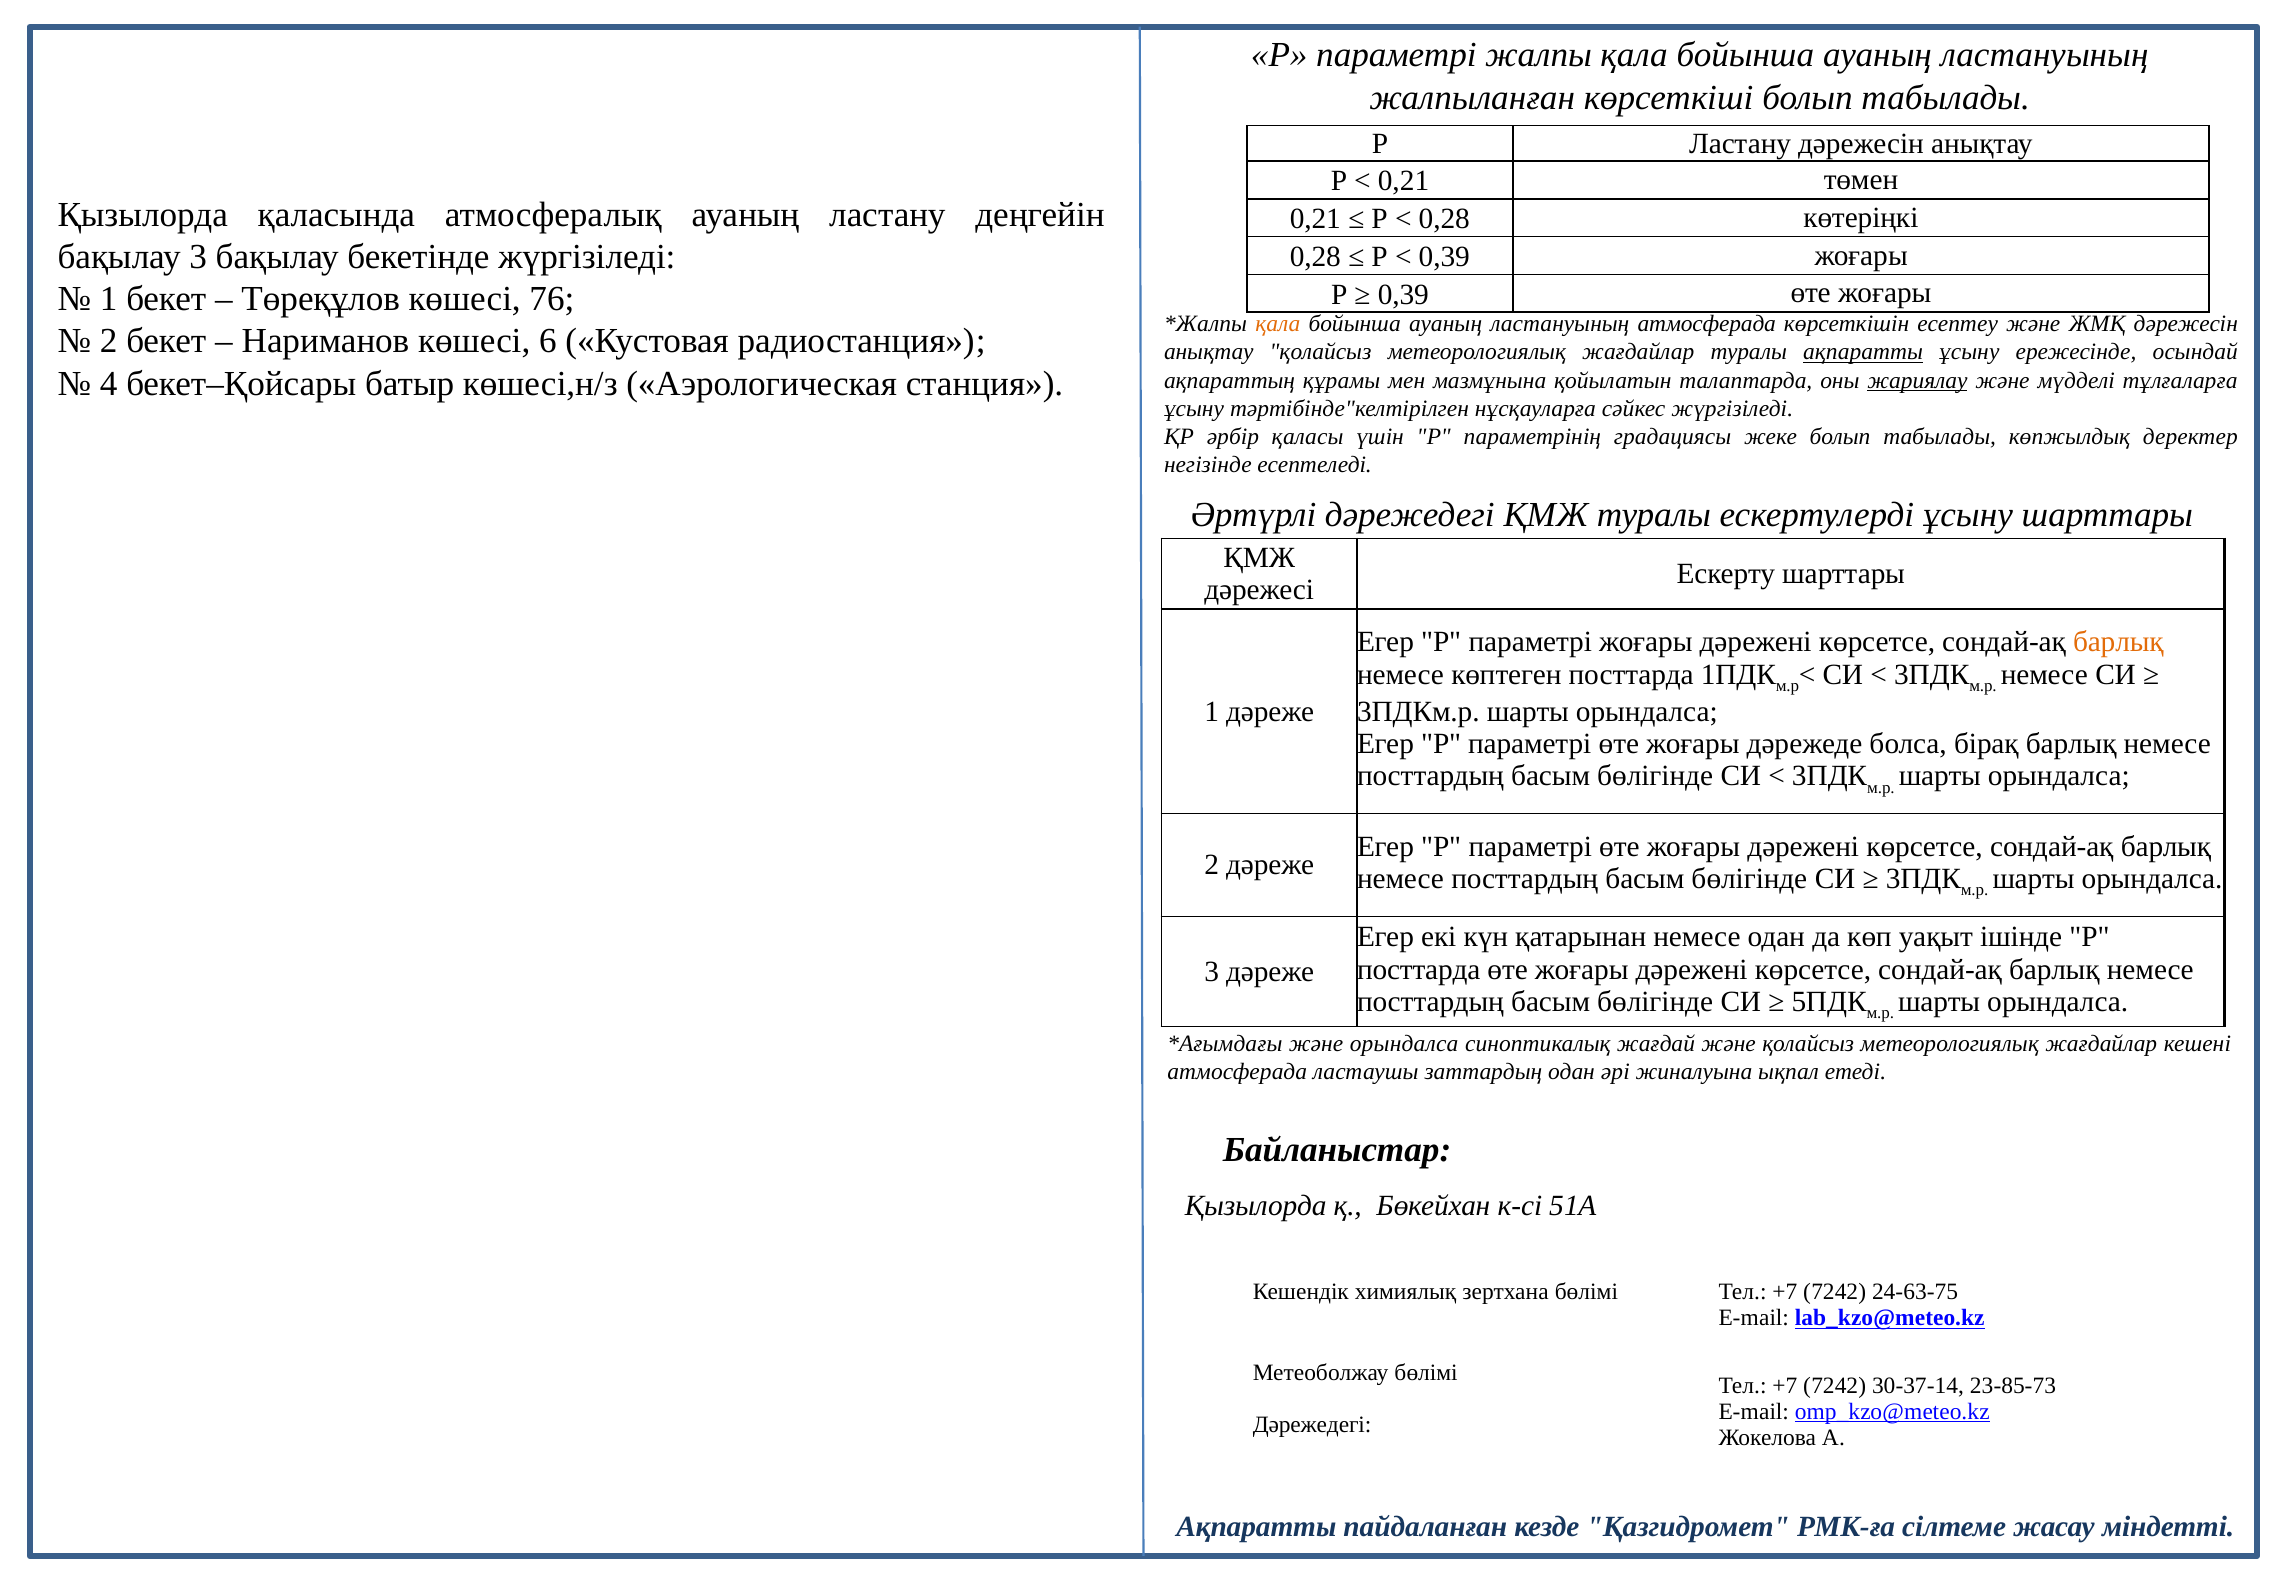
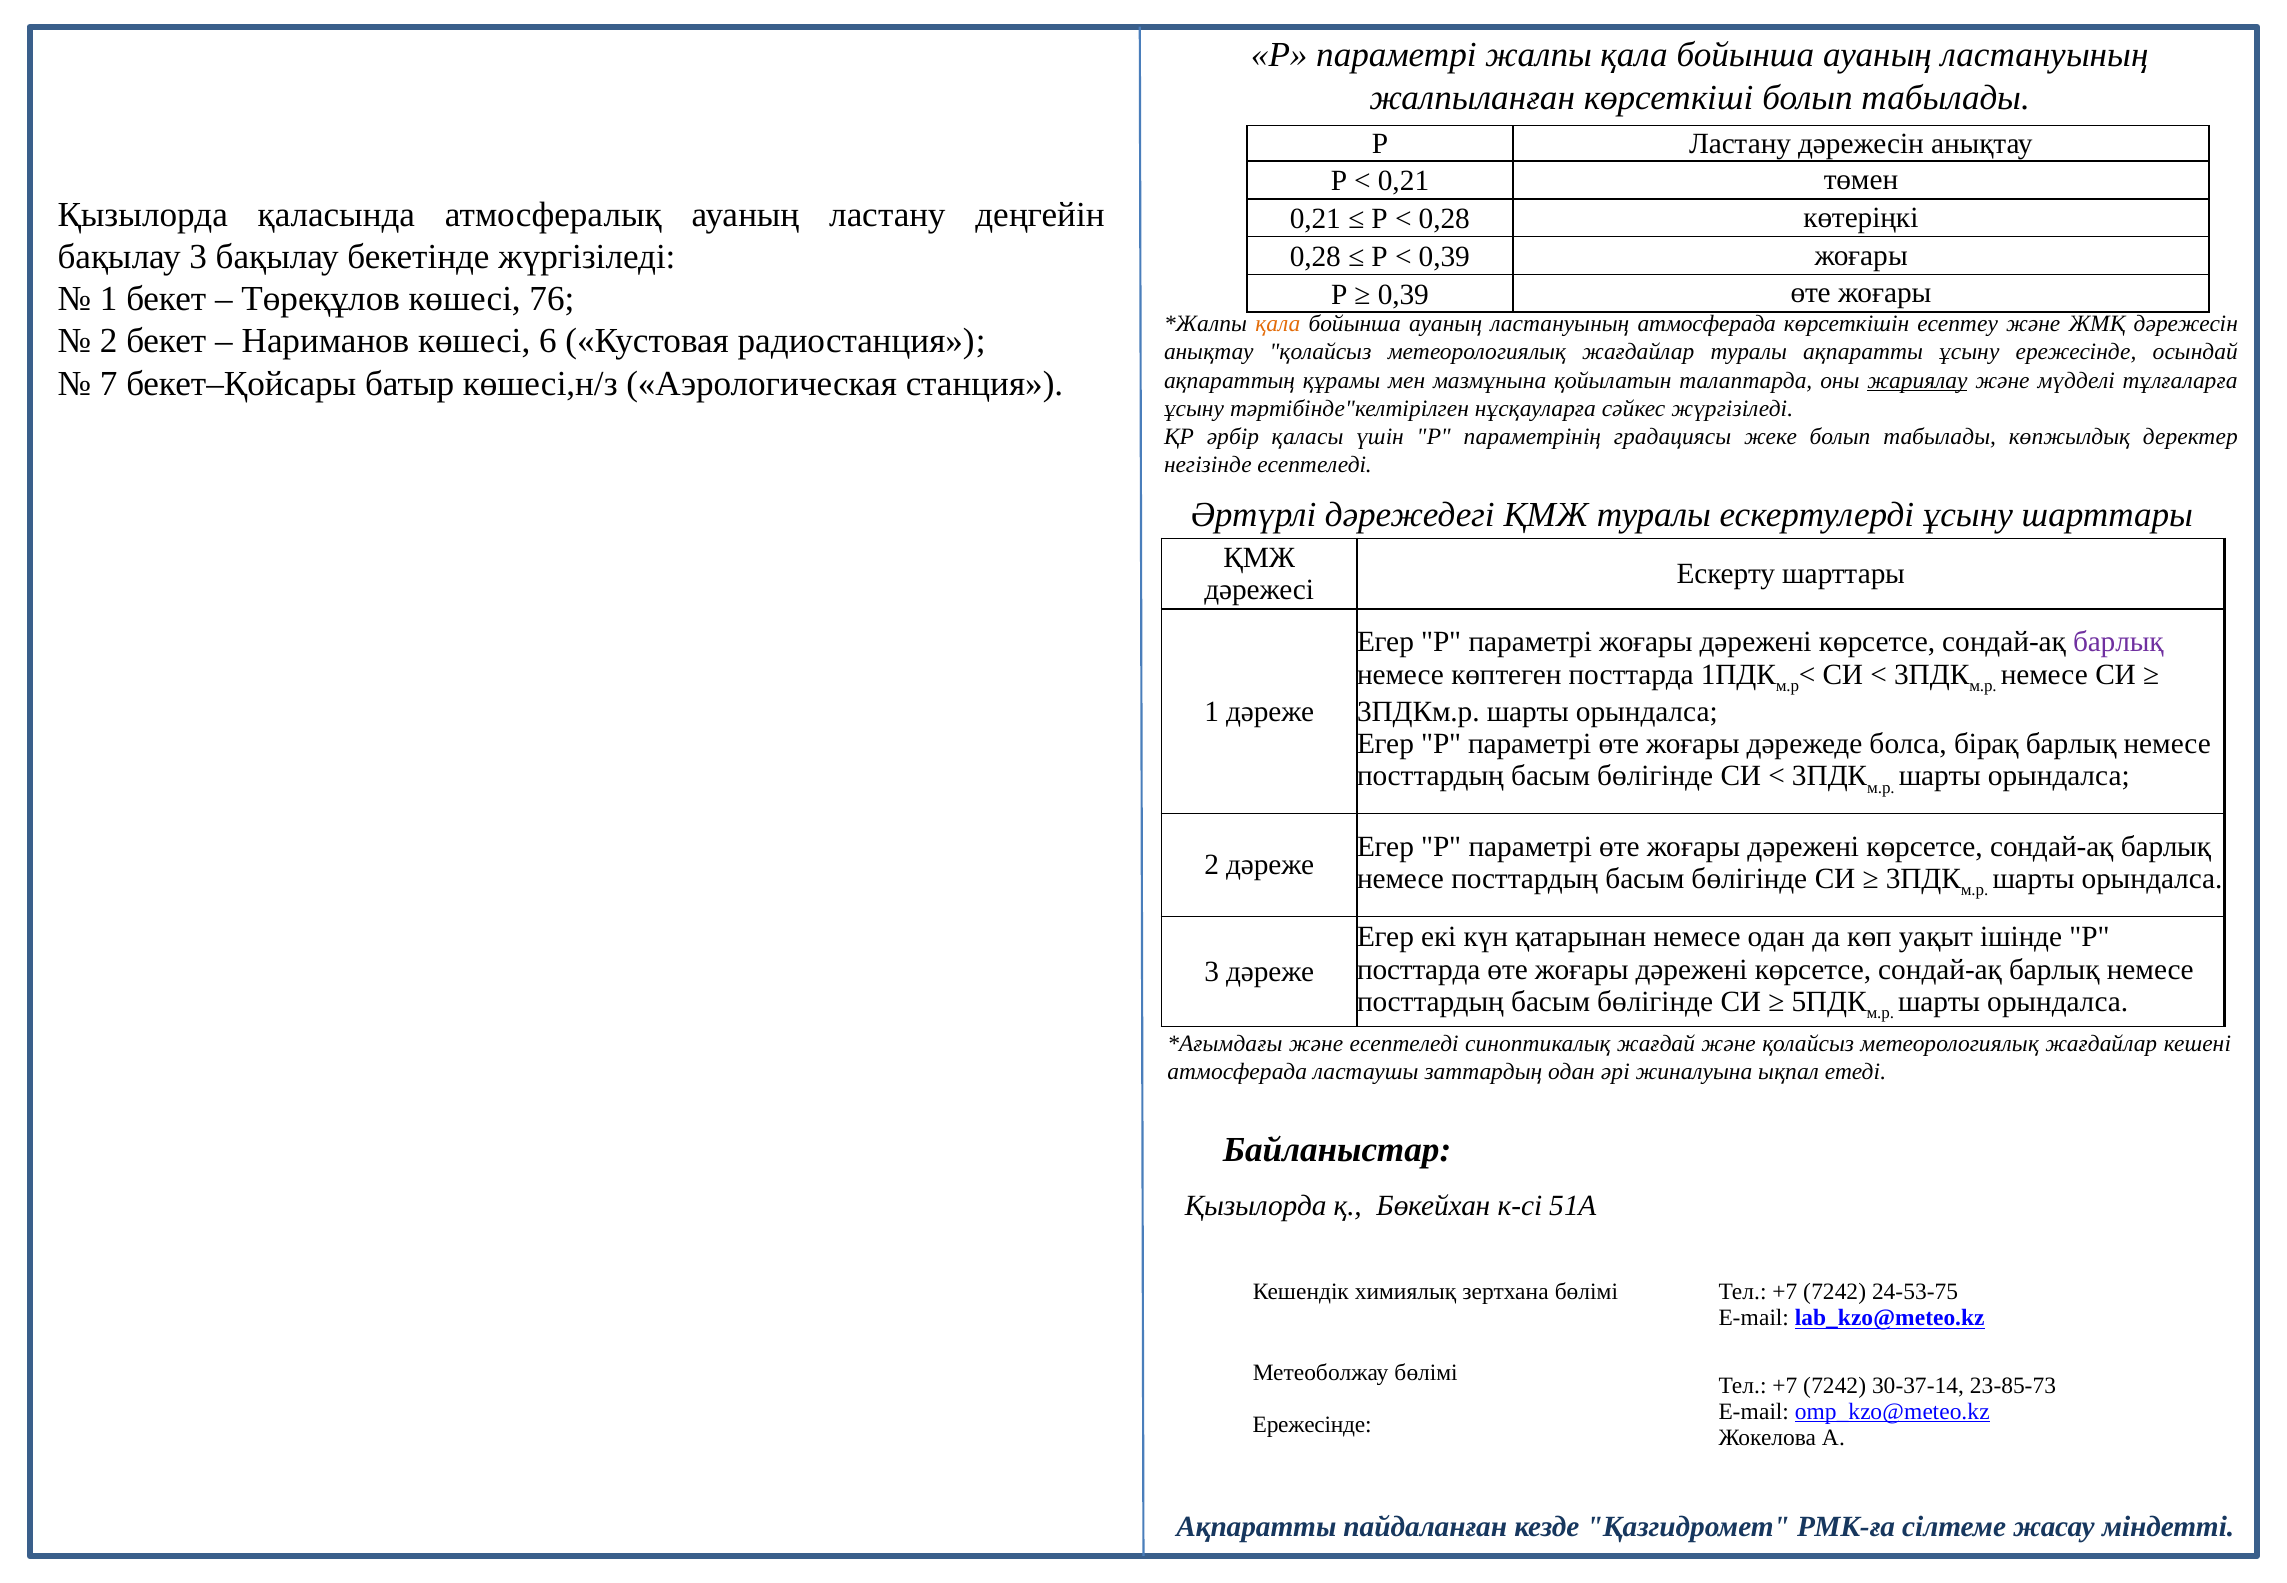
ақпаратты at (1863, 352) underline: present -> none
4: 4 -> 7
барлық at (2118, 642) colour: orange -> purple
және орындалса: орындалса -> есептеледі
24-63-75: 24-63-75 -> 24-53-75
Дәрежедегі at (1312, 1425): Дәрежедегі -> Ережесінде
